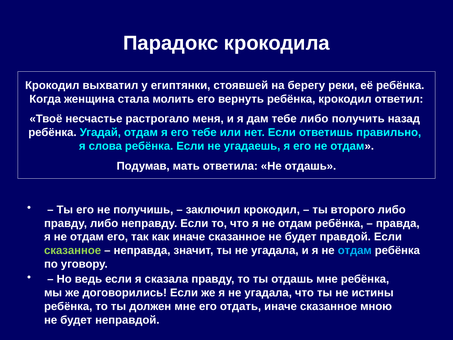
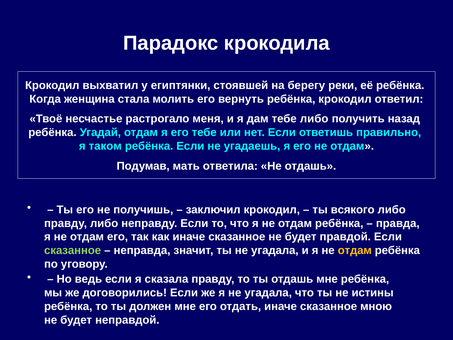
слова: слова -> таком
второго: второго -> всякого
отдам at (355, 250) colour: light blue -> yellow
